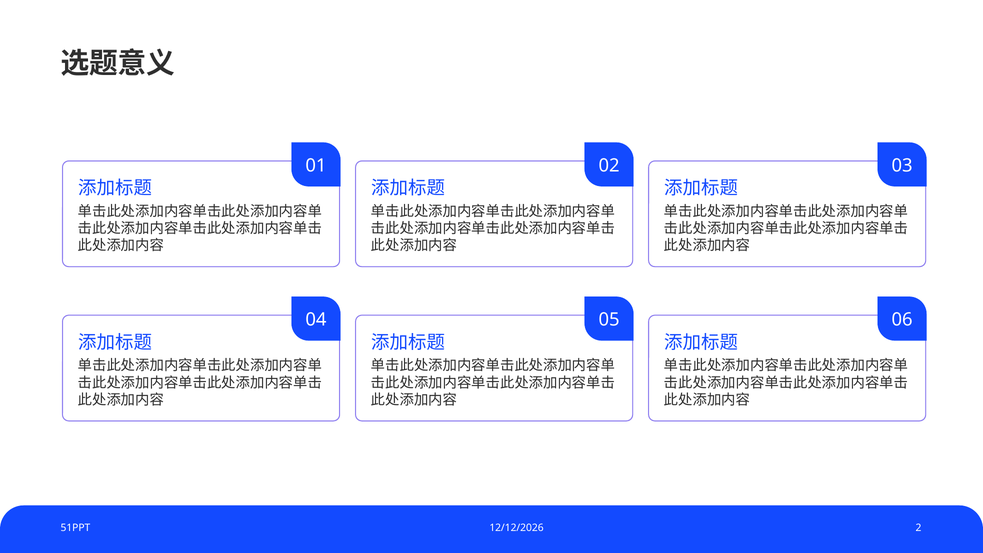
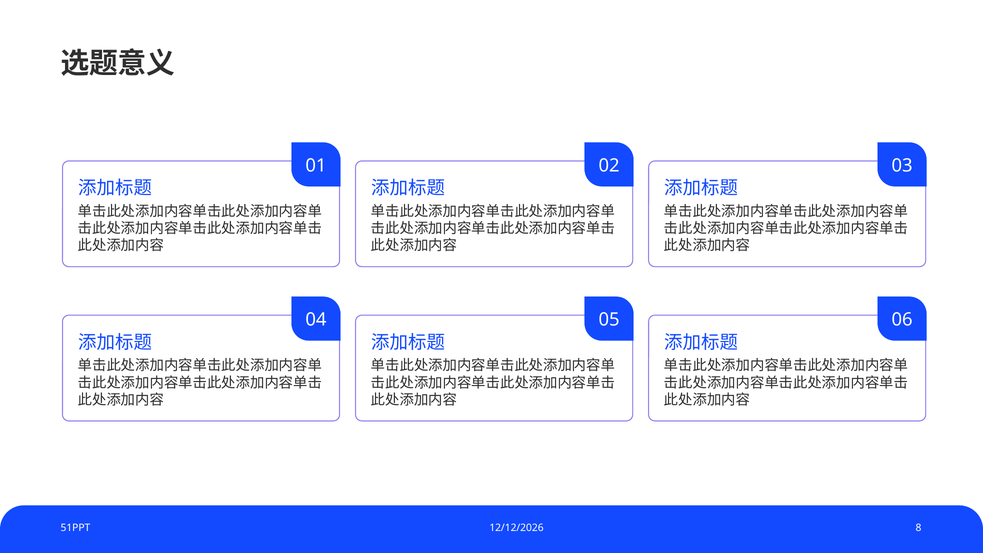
2: 2 -> 8
